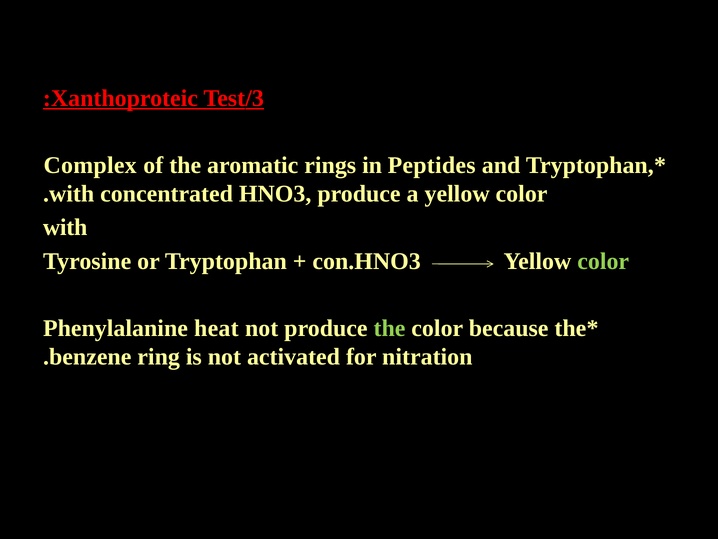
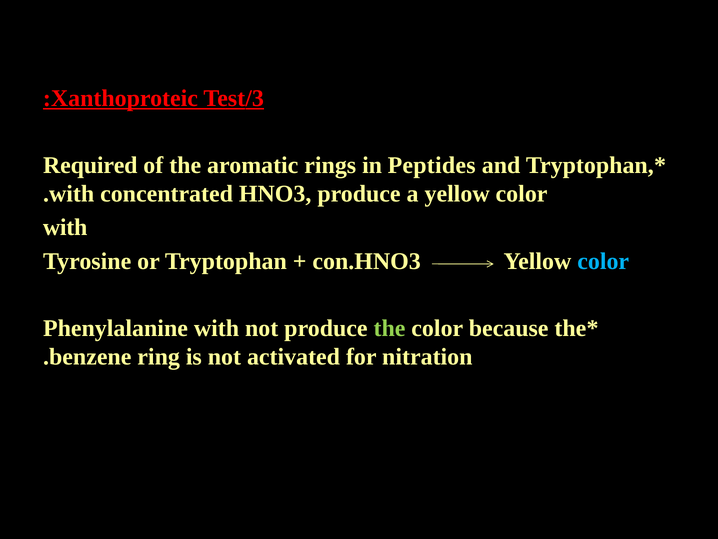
Complex: Complex -> Required
color at (603, 261) colour: light green -> light blue
Phenylalanine heat: heat -> with
